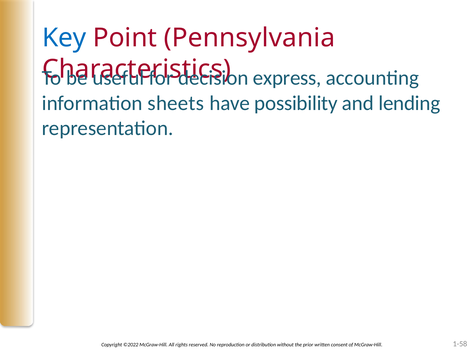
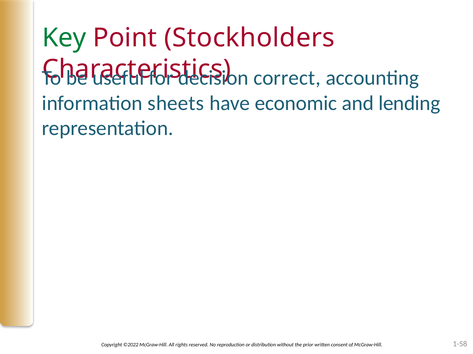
Key colour: blue -> green
Pennsylvania: Pennsylvania -> Stockholders
express: express -> correct
possibility: possibility -> economic
